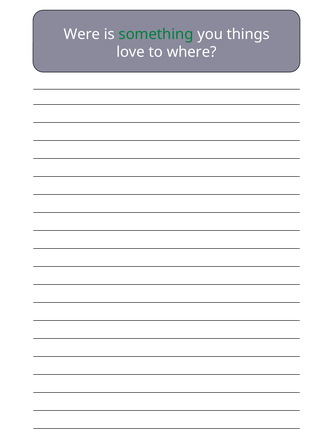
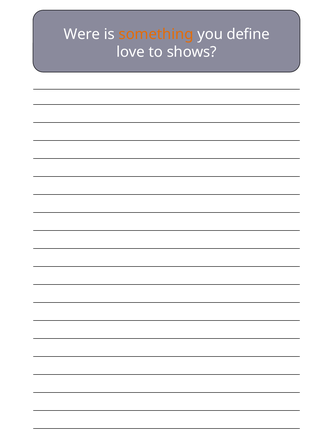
something colour: green -> orange
things: things -> define
where: where -> shows
